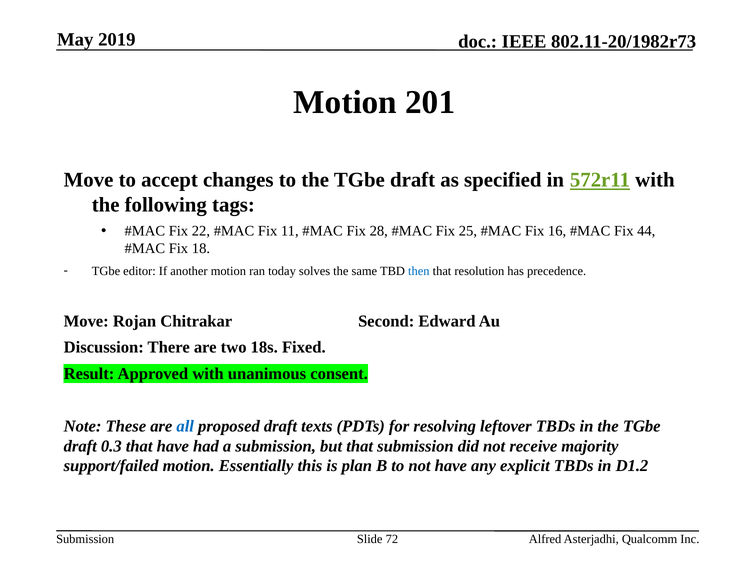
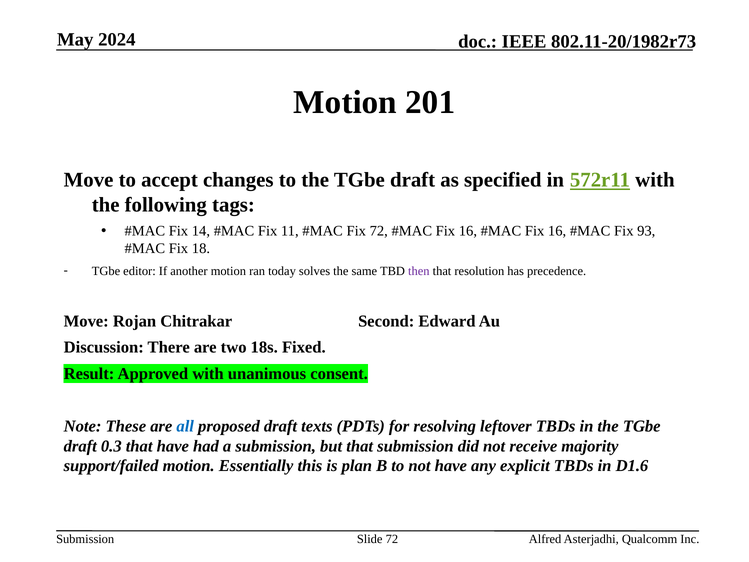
2019: 2019 -> 2024
22: 22 -> 14
Fix 28: 28 -> 72
25 at (468, 231): 25 -> 16
44: 44 -> 93
then colour: blue -> purple
D1.2: D1.2 -> D1.6
